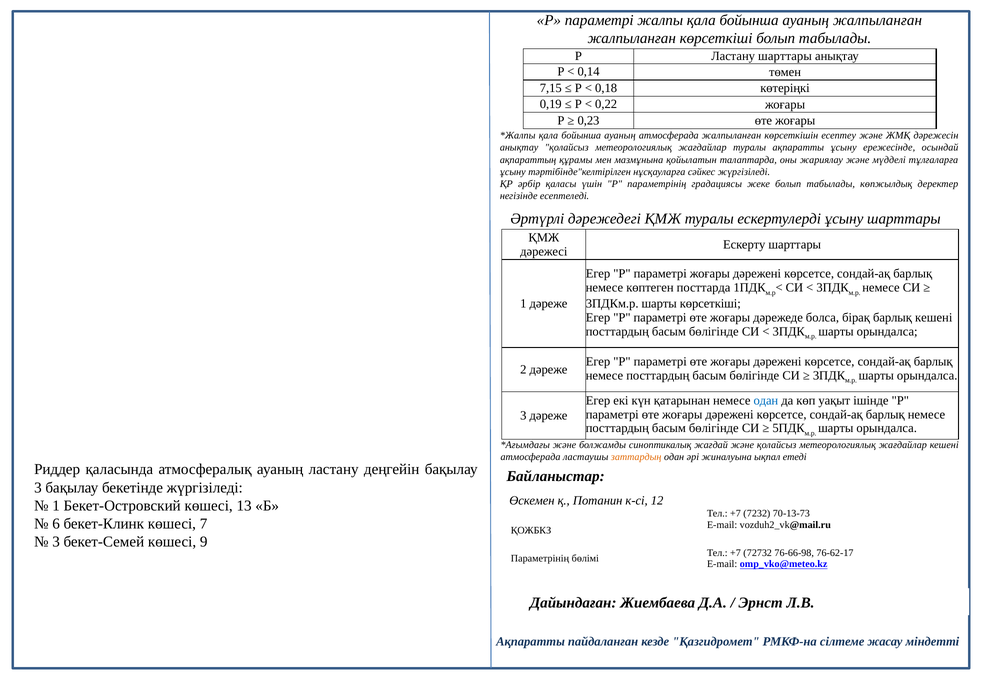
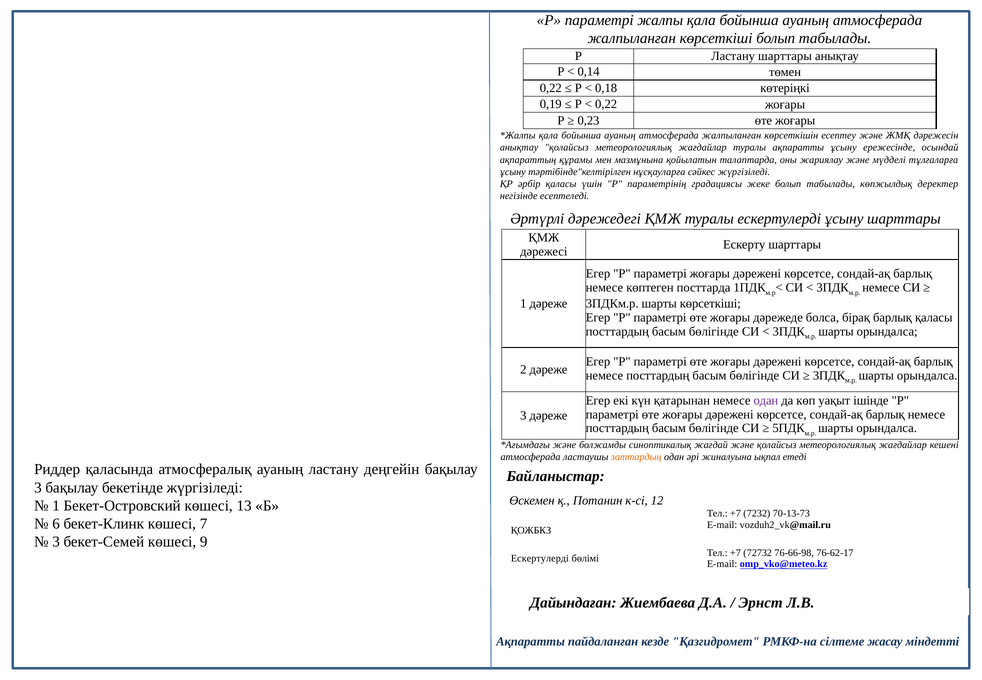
жалпыланған at (877, 20): жалпыланған -> атмосферада
7,15 at (551, 88): 7,15 -> 0,22
барлық кешені: кешені -> қаласы
одан at (766, 400) colour: blue -> purple
Параметрінің at (540, 558): Параметрінің -> Ескертулерді
